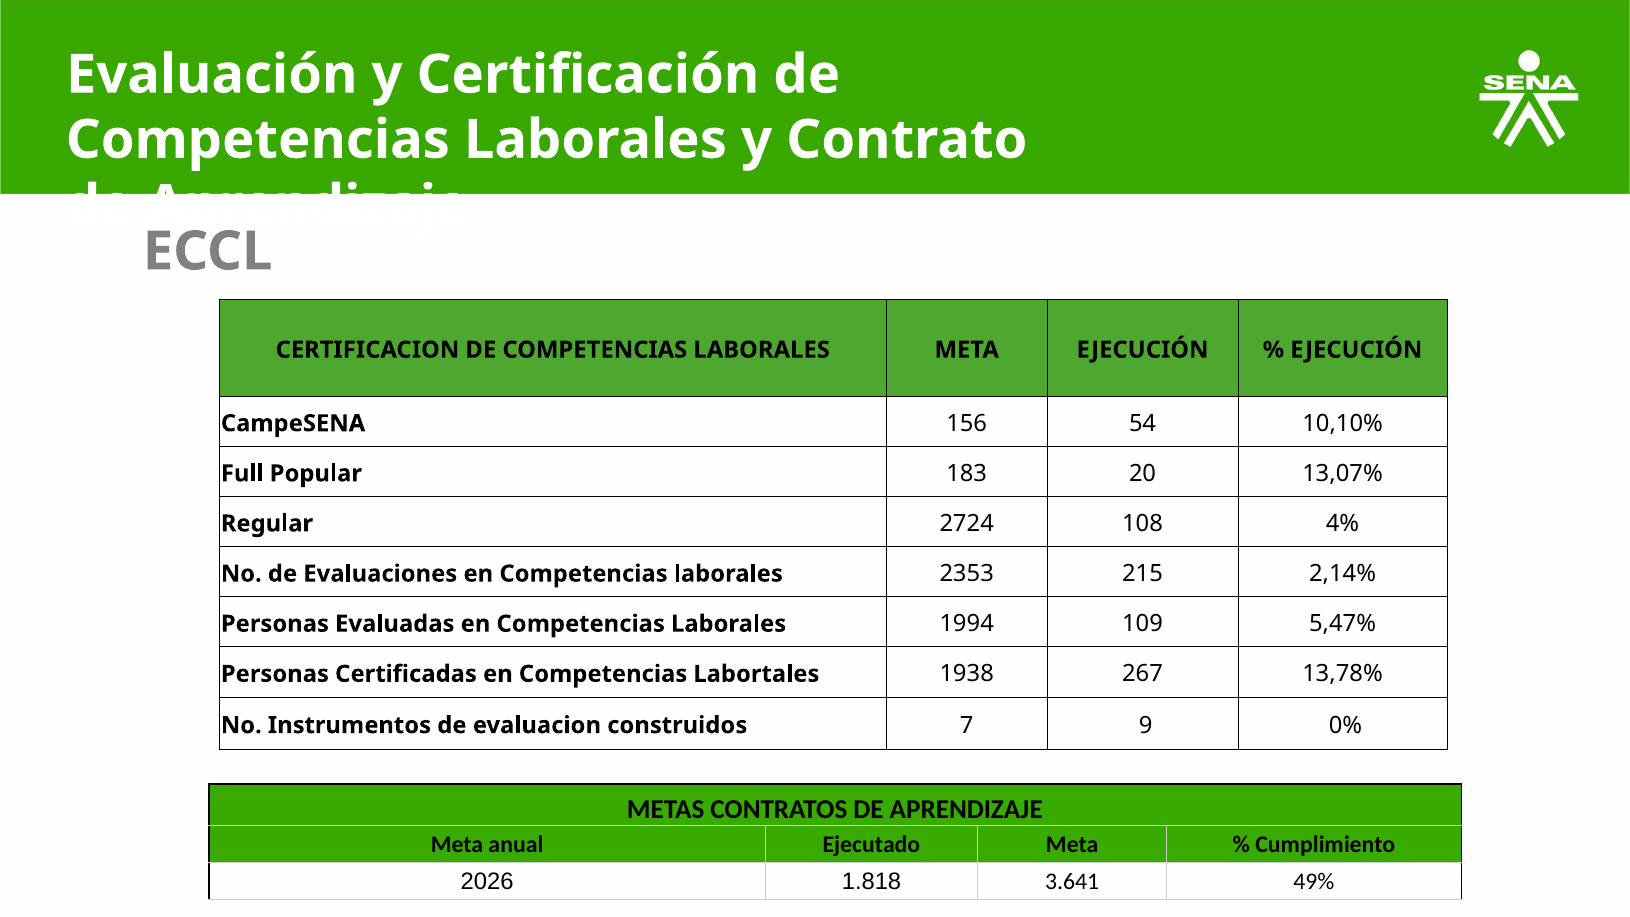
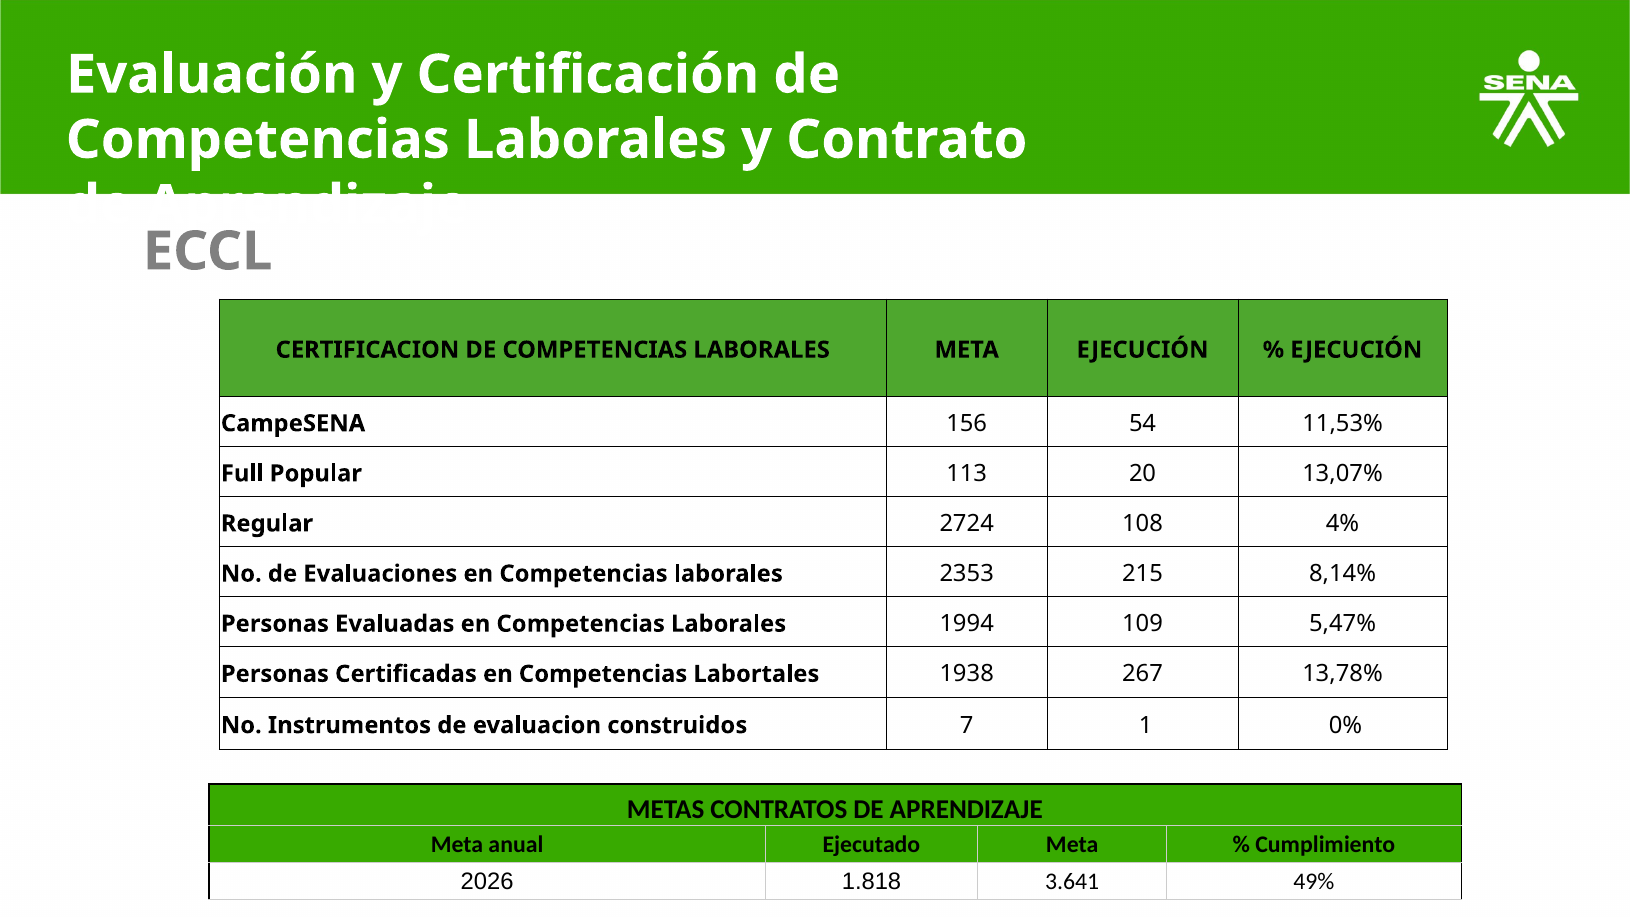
10,10%: 10,10% -> 11,53%
183: 183 -> 113
2,14%: 2,14% -> 8,14%
9: 9 -> 1
